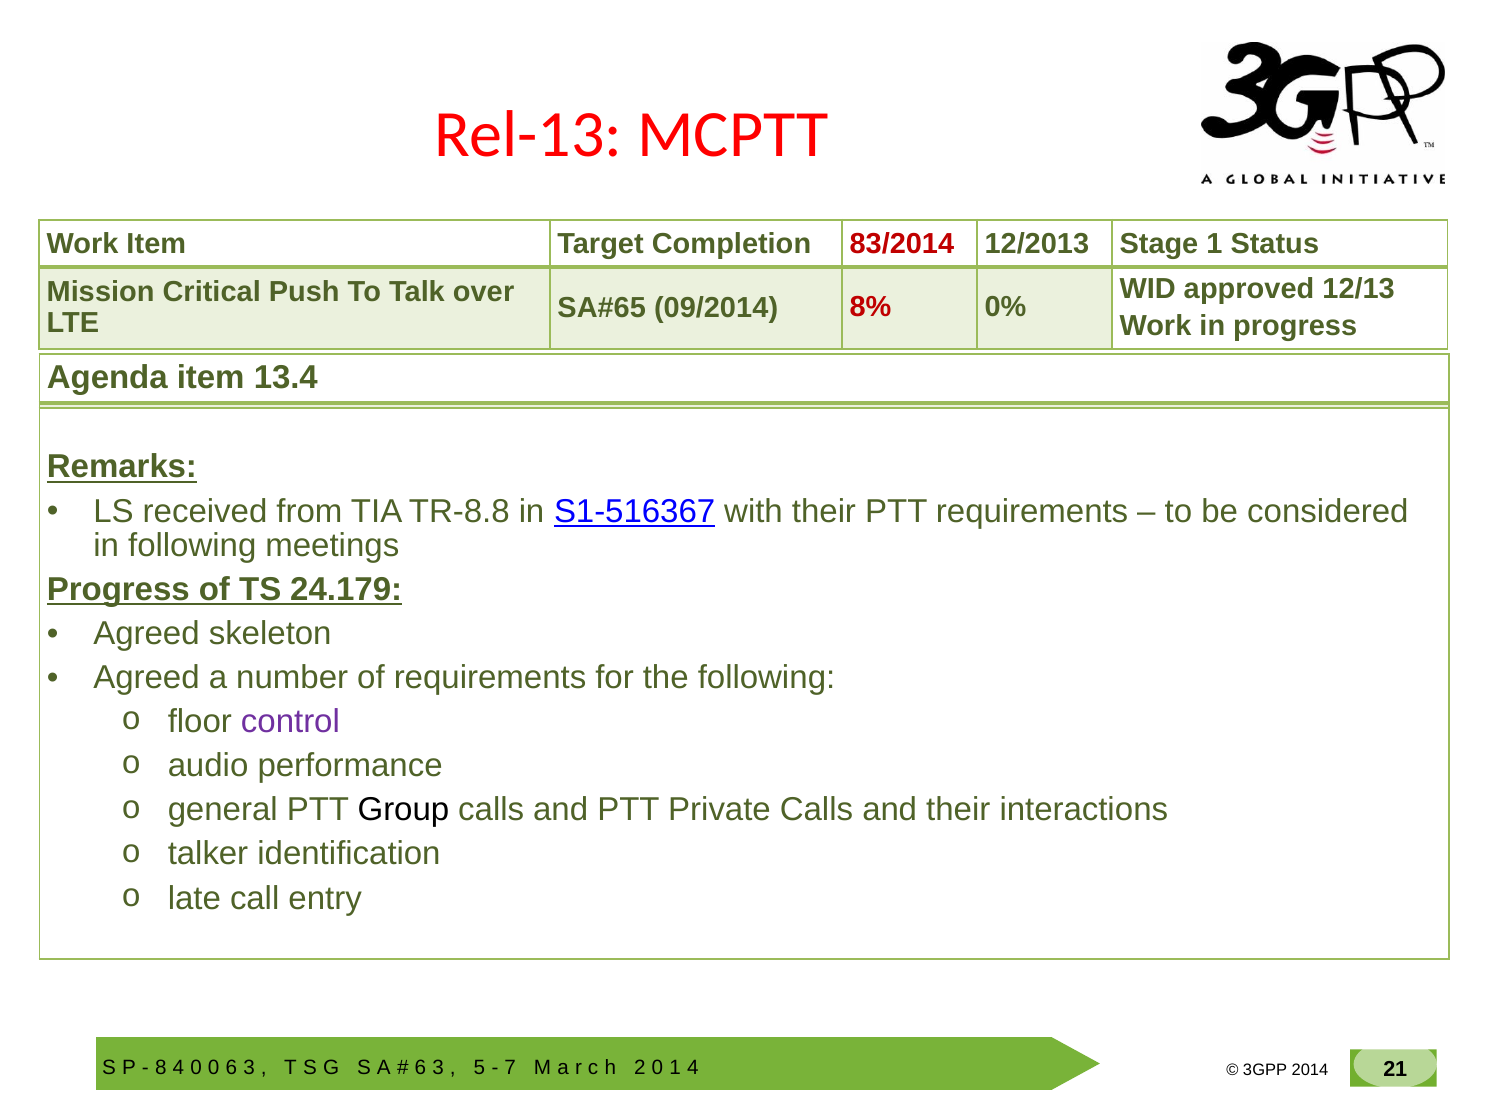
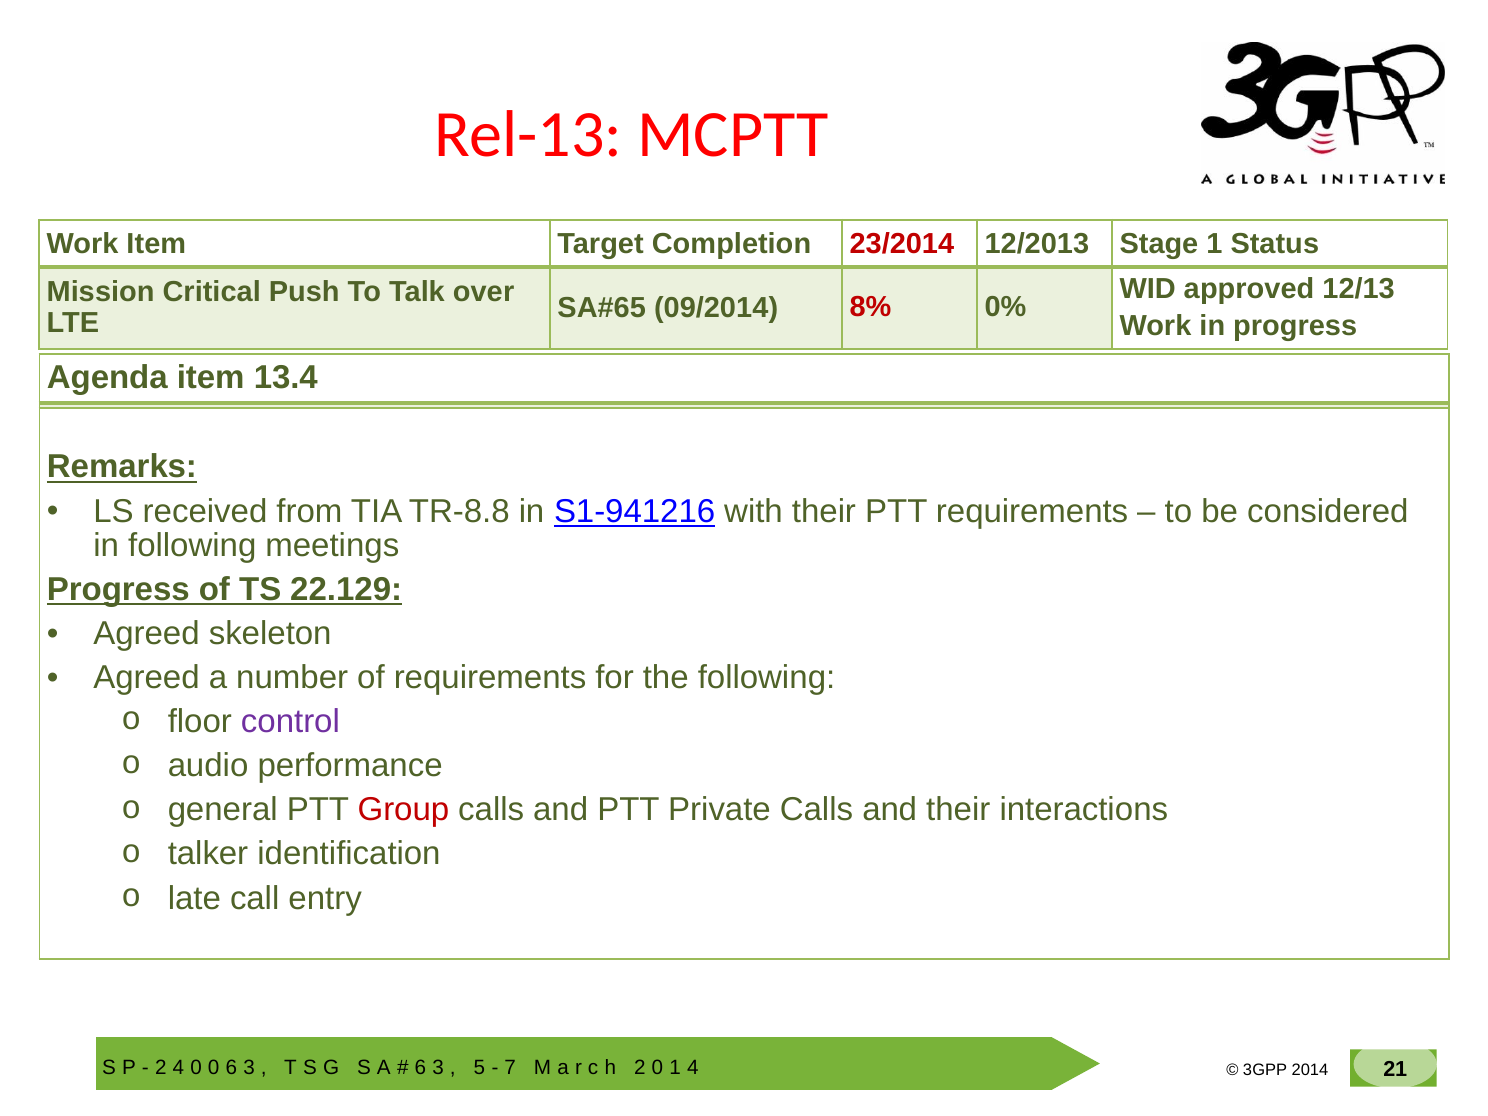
83/2014: 83/2014 -> 23/2014
S1-516367: S1-516367 -> S1-941216
24.179: 24.179 -> 22.129
Group colour: black -> red
8 at (161, 1067): 8 -> 2
